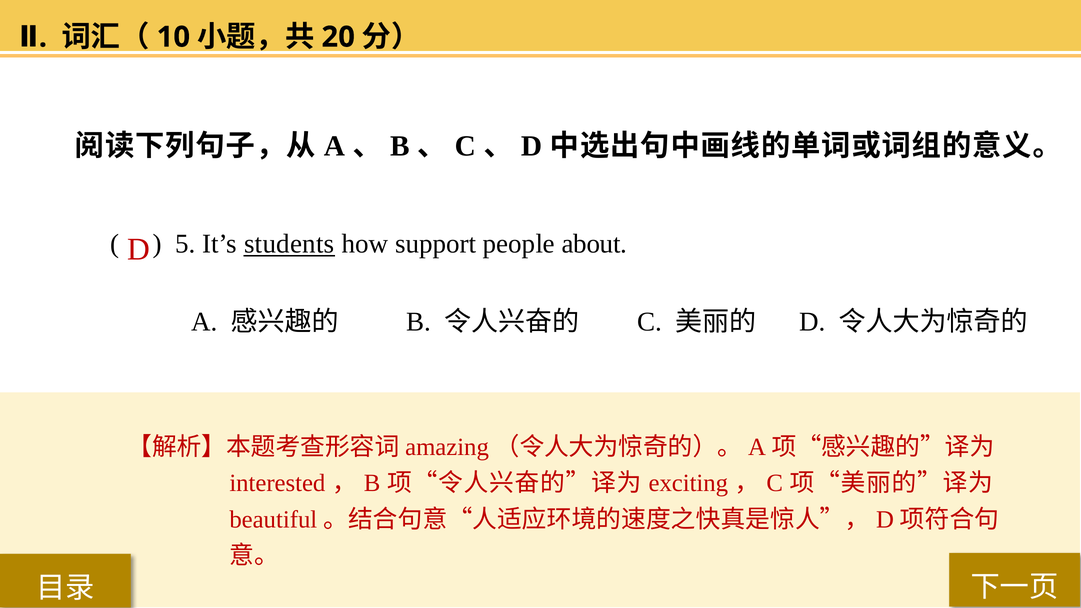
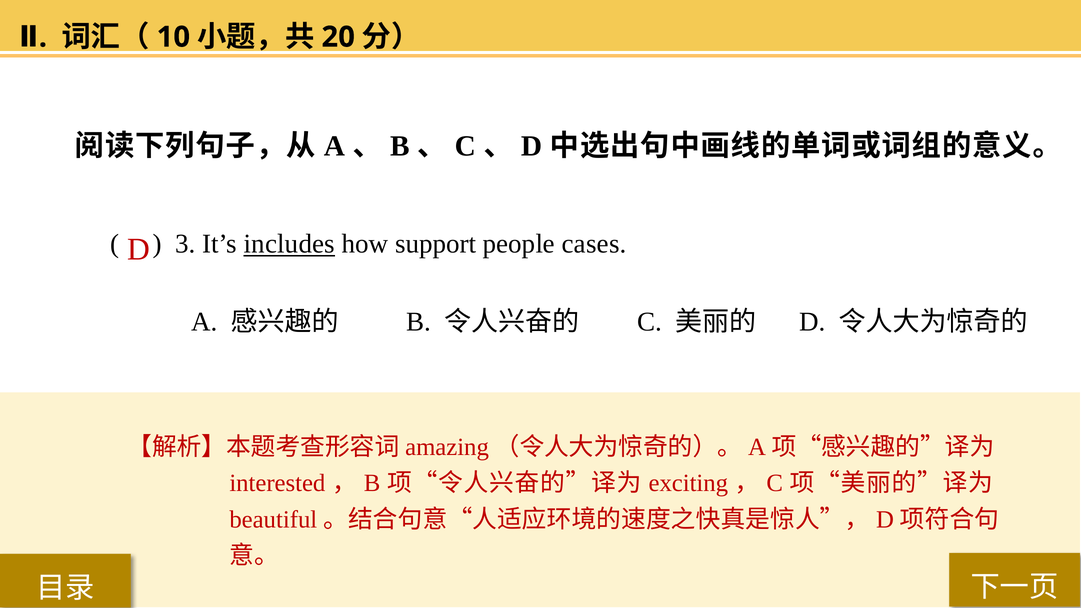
5: 5 -> 3
students: students -> includes
about: about -> cases
